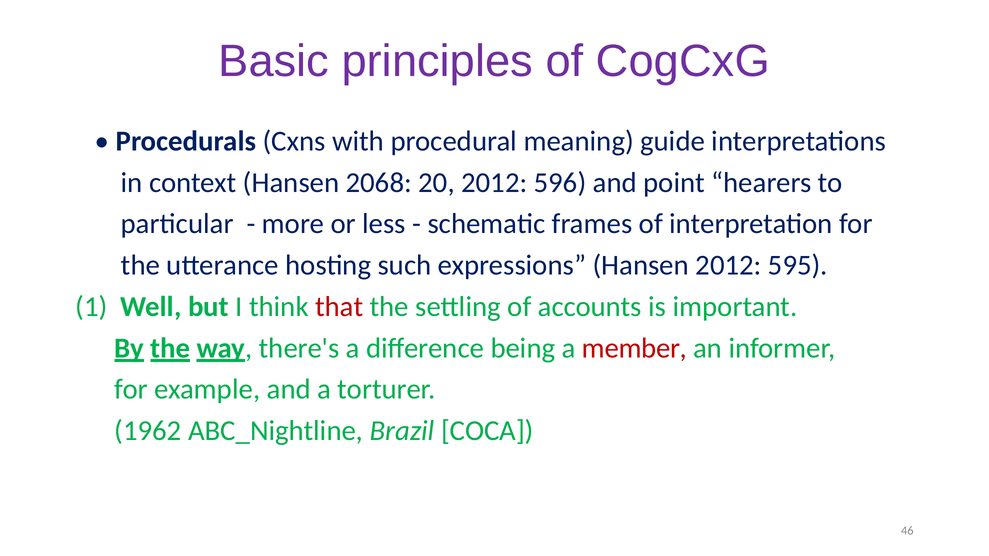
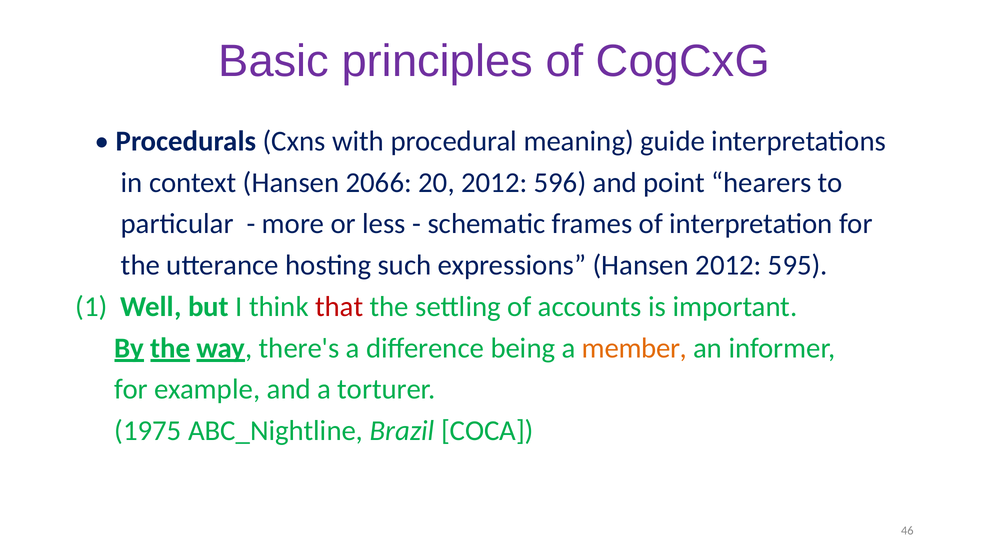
2068: 2068 -> 2066
member colour: red -> orange
1962: 1962 -> 1975
